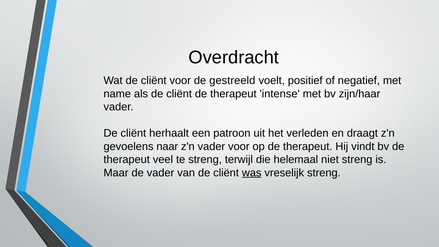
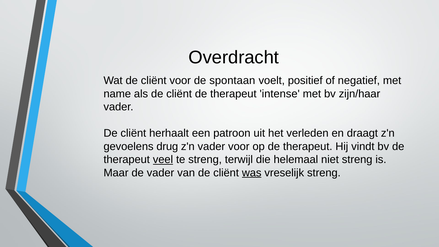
gestreeld: gestreeld -> spontaan
naar: naar -> drug
veel underline: none -> present
